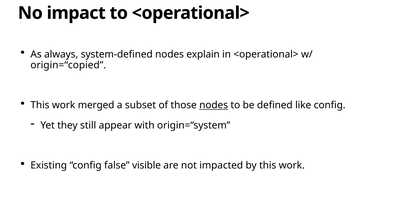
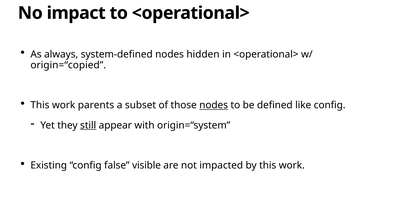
explain: explain -> hidden
merged: merged -> parents
still underline: none -> present
